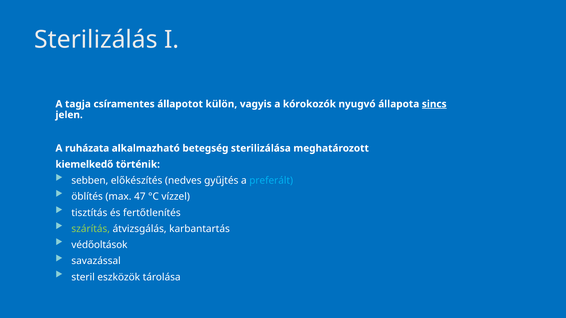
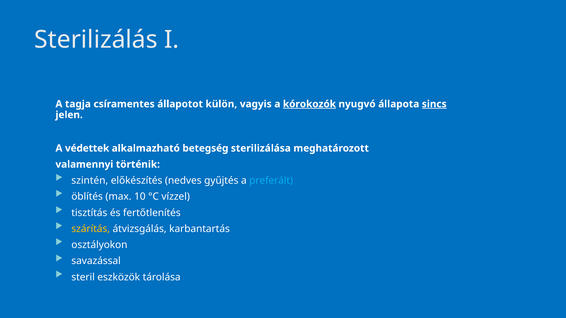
kórokozók underline: none -> present
ruházata: ruházata -> védettek
kiemelkedő: kiemelkedő -> valamennyi
sebben: sebben -> szintén
47: 47 -> 10
szárítás colour: light green -> yellow
védőoltások: védőoltások -> osztályokon
